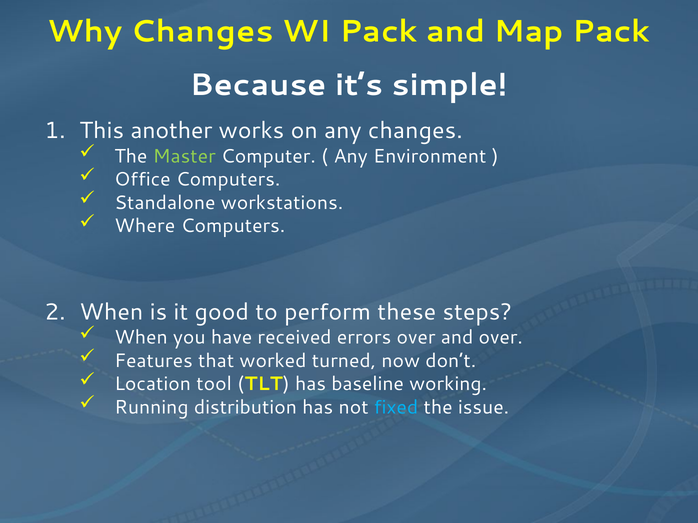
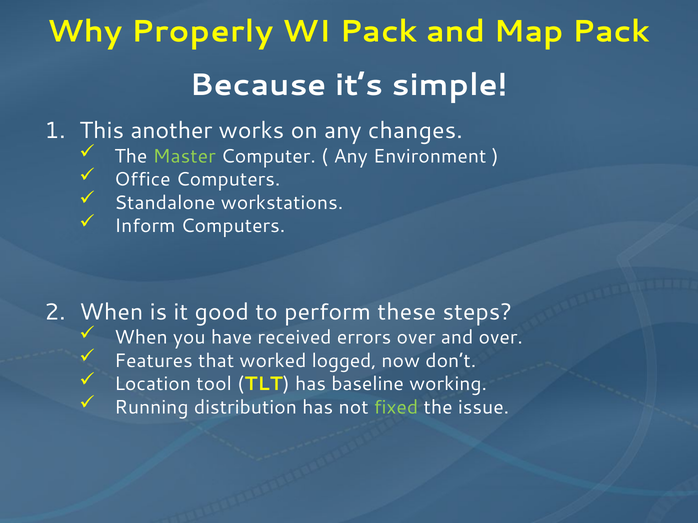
Why Changes: Changes -> Properly
Where: Where -> Inform
turned: turned -> logged
fixed colour: light blue -> light green
